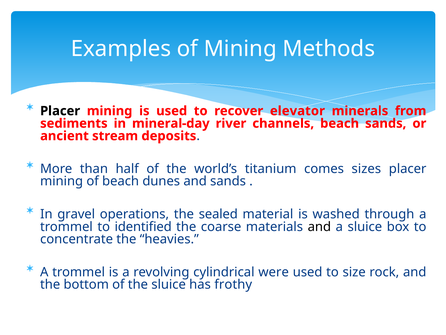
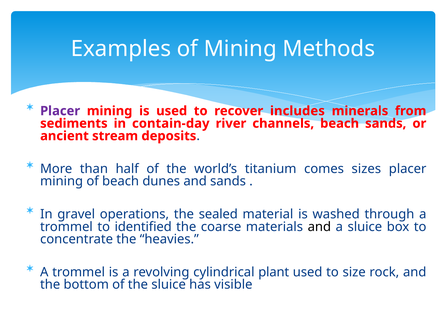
Placer at (60, 111) colour: black -> purple
elevator: elevator -> includes
mineral-day: mineral-day -> contain-day
were: were -> plant
frothy: frothy -> visible
